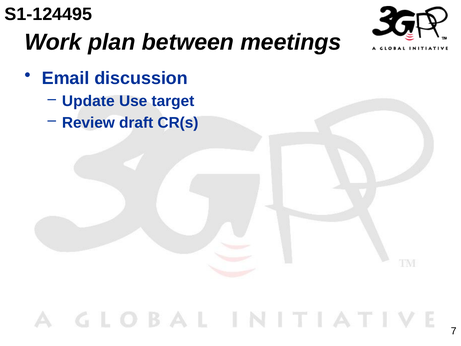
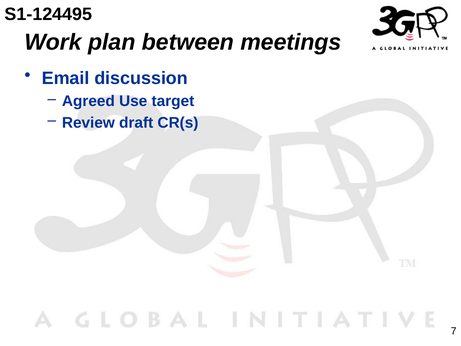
Update: Update -> Agreed
